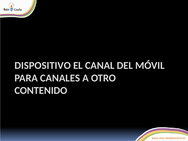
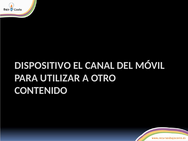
CANALES: CANALES -> UTILIZAR
